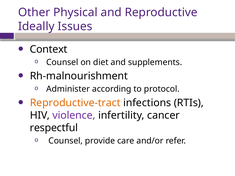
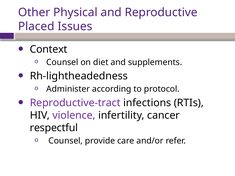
Ideally: Ideally -> Placed
Rh-malnourishment: Rh-malnourishment -> Rh-lightheadedness
Reproductive-tract colour: orange -> purple
